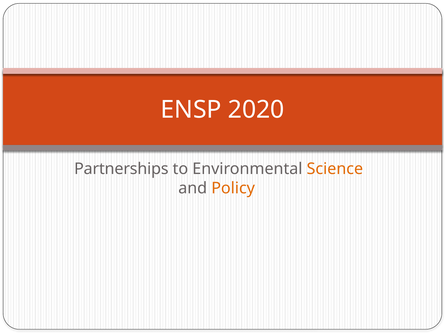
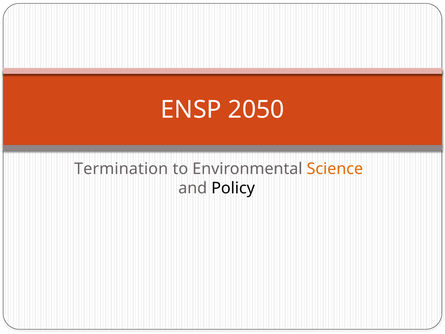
2020: 2020 -> 2050
Partnerships: Partnerships -> Termination
Policy colour: orange -> black
